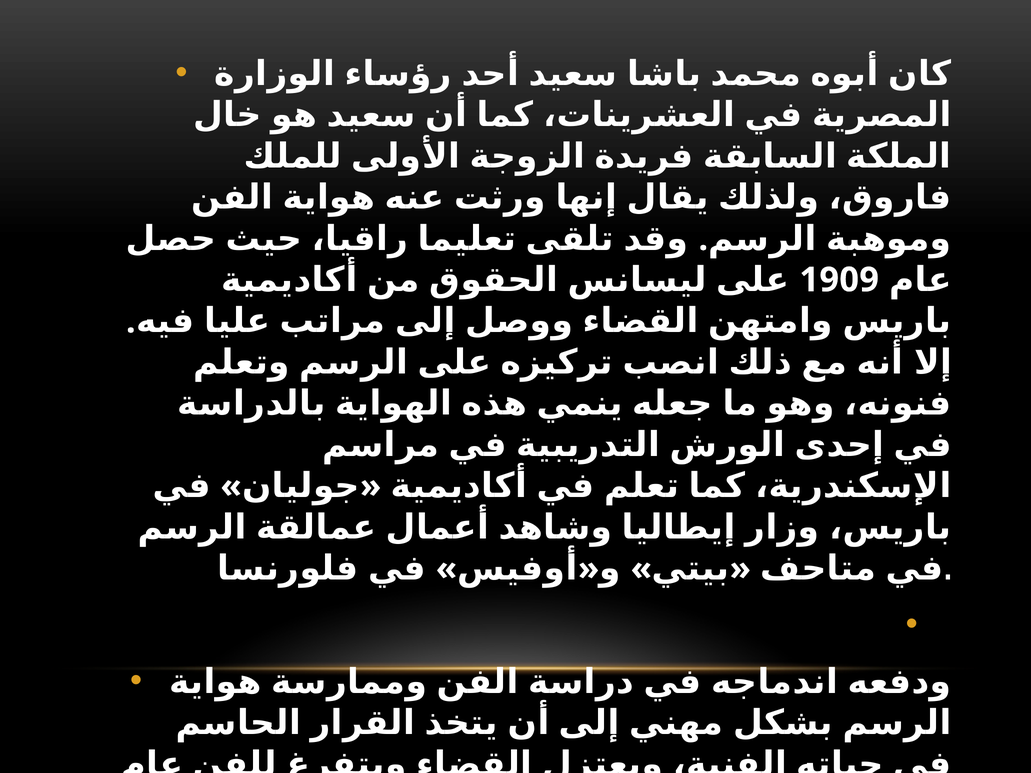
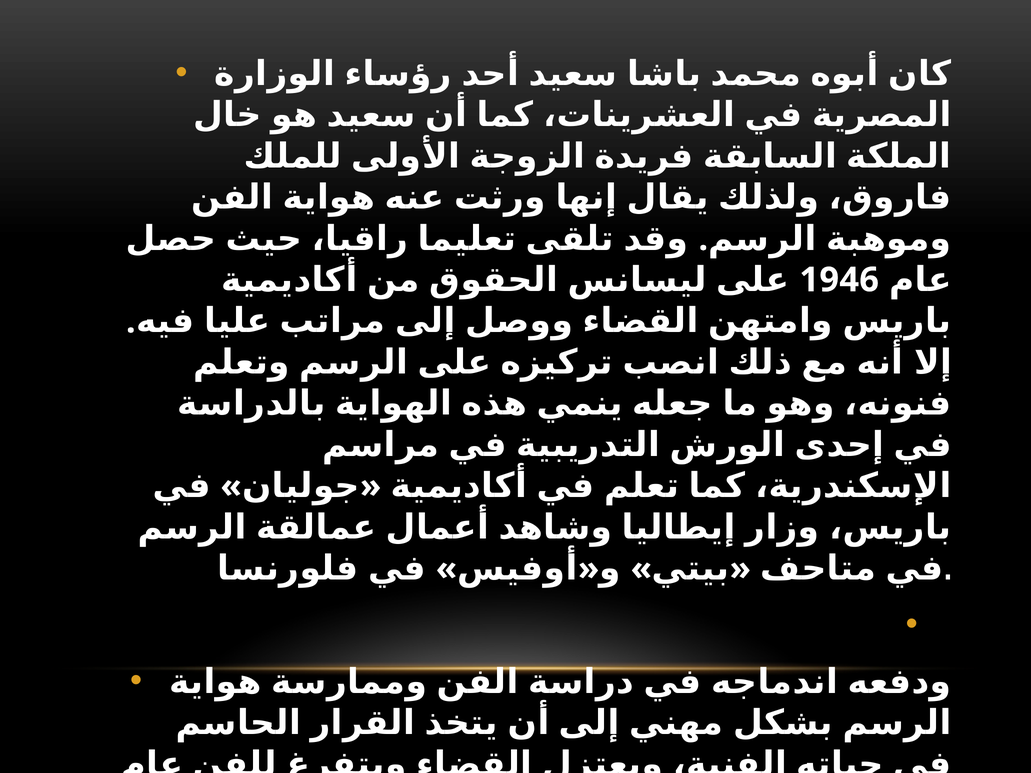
1909: 1909 -> 1946
